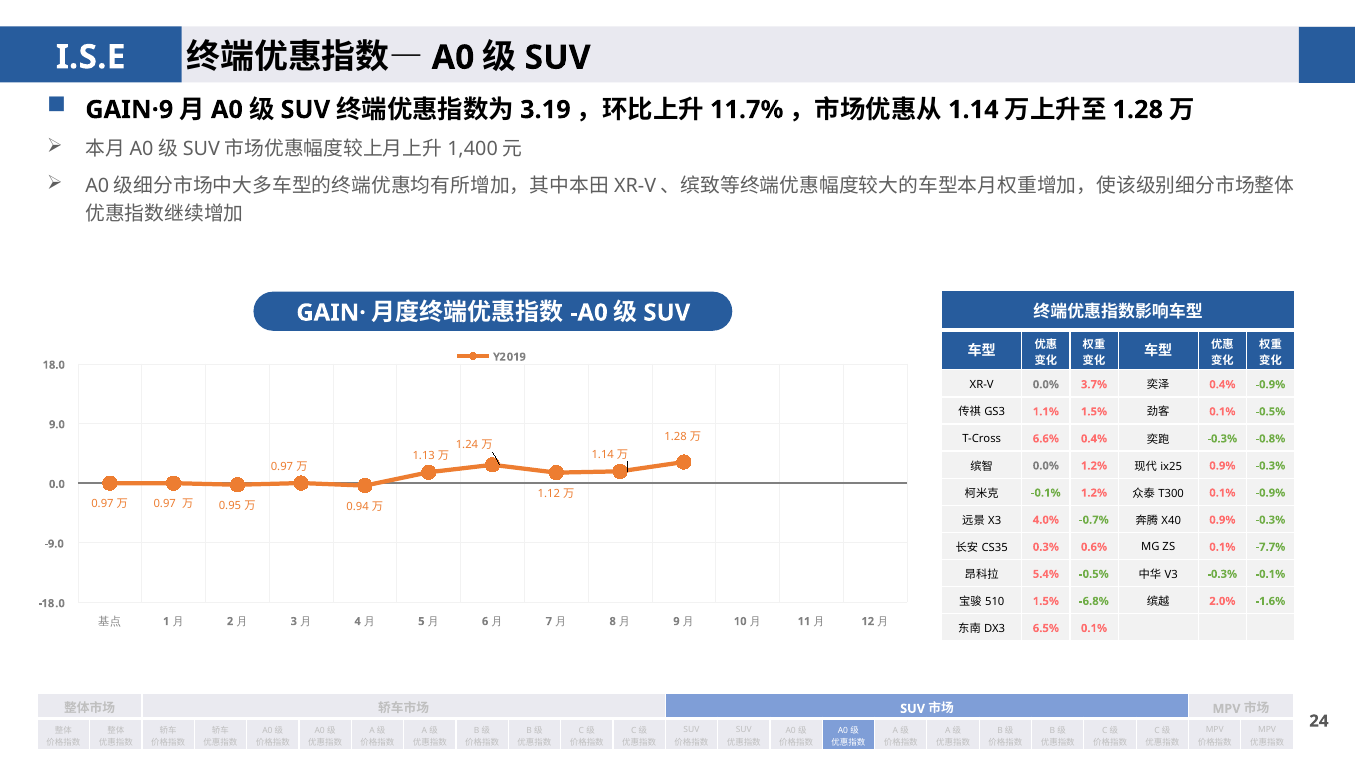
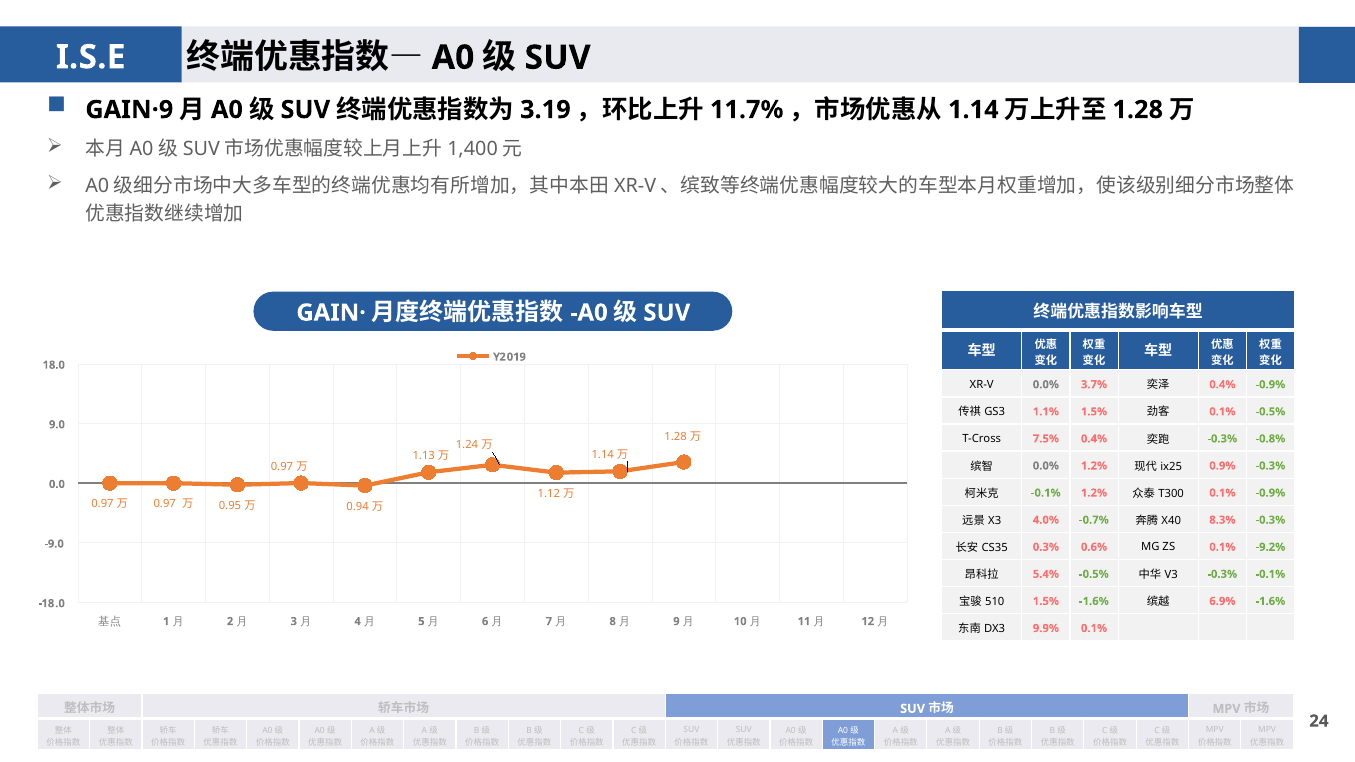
6.6%: 6.6% -> 7.5%
0.9% at (1222, 520): 0.9% -> 8.3%
-7.7%: -7.7% -> -9.2%
1.5% -6.8%: -6.8% -> -1.6%
2.0%: 2.0% -> 6.9%
6.5%: 6.5% -> 9.9%
